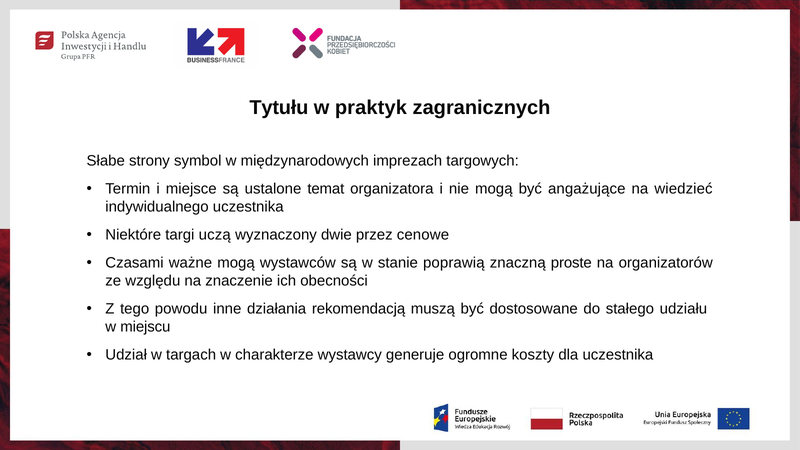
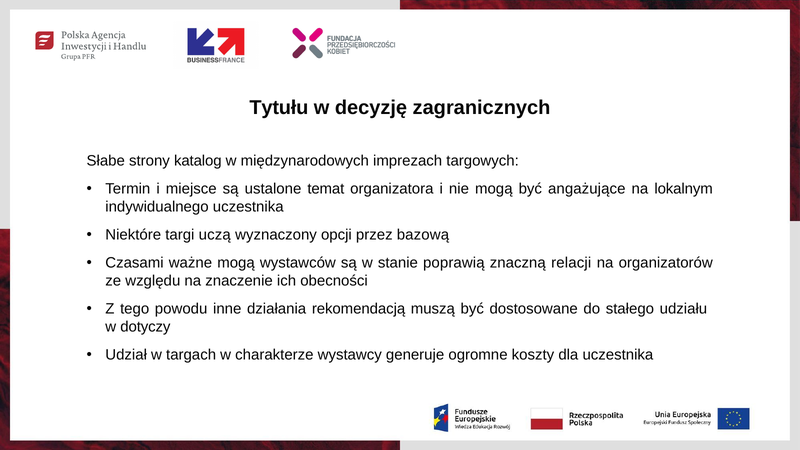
praktyk: praktyk -> decyzję
symbol: symbol -> katalog
wiedzieć: wiedzieć -> lokalnym
dwie: dwie -> opcji
cenowe: cenowe -> bazową
proste: proste -> relacji
miejscu: miejscu -> dotyczy
